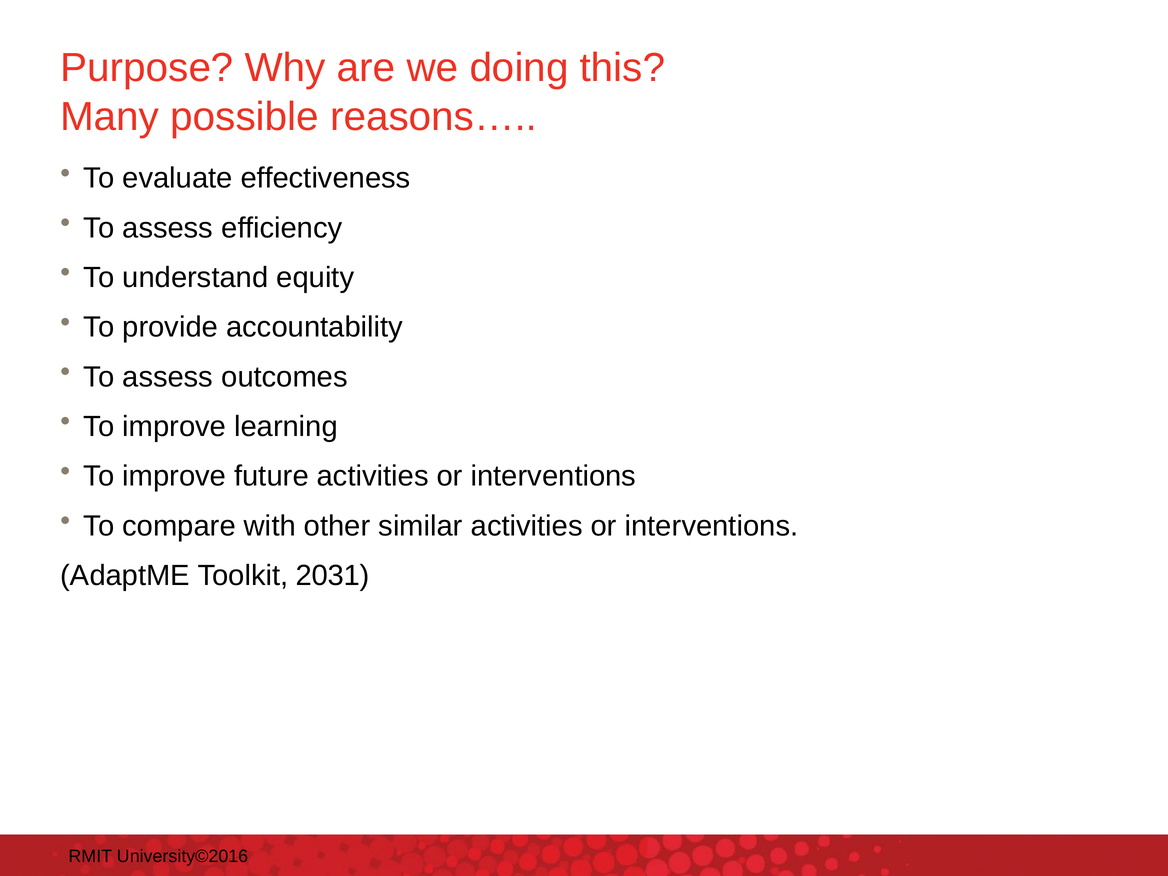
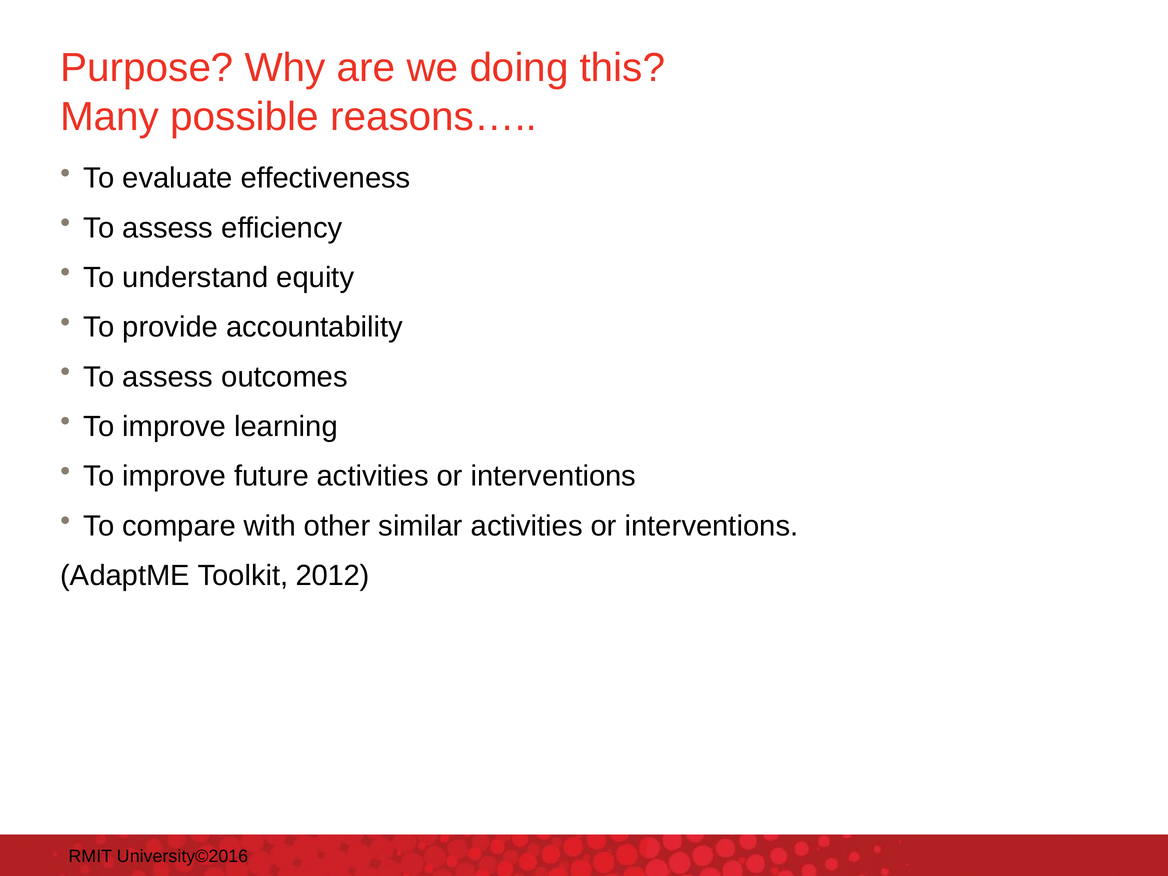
2031: 2031 -> 2012
